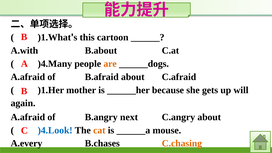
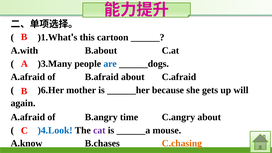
)4.Many: )4.Many -> )3.Many
are colour: orange -> blue
)1.Her: )1.Her -> )6.Her
next: next -> time
cat colour: orange -> purple
A.every: A.every -> A.know
